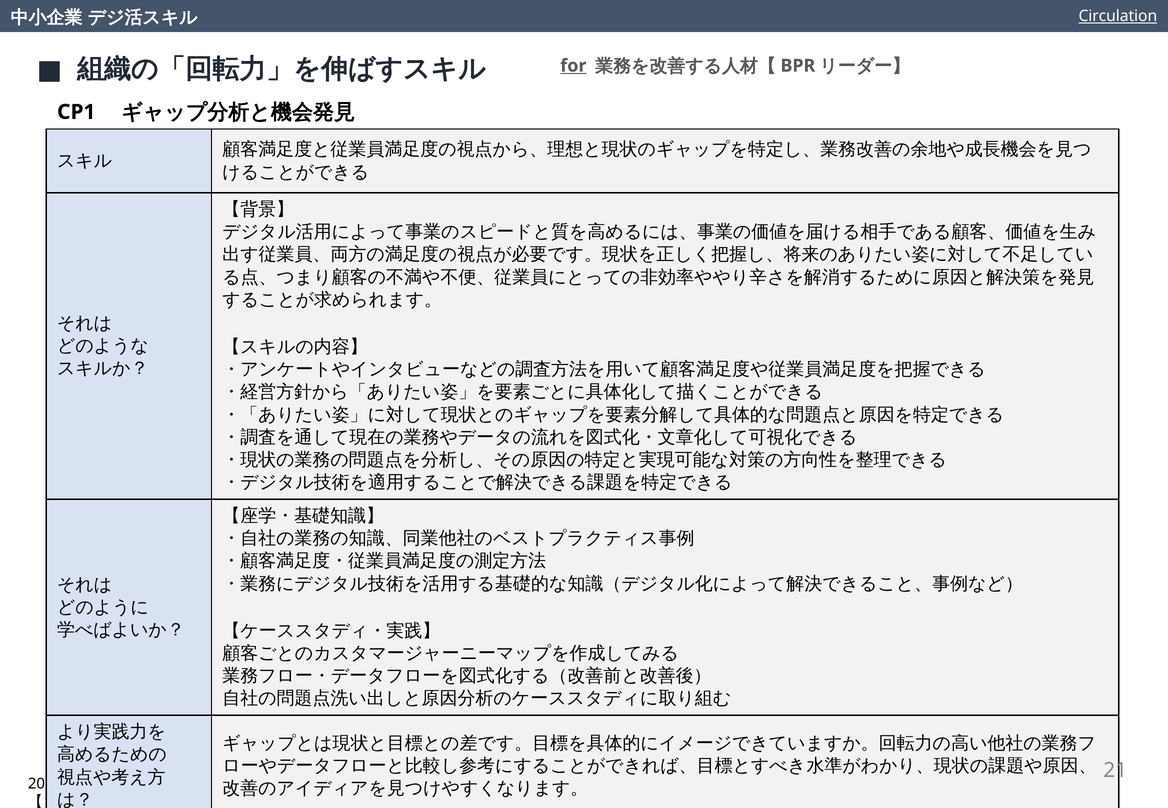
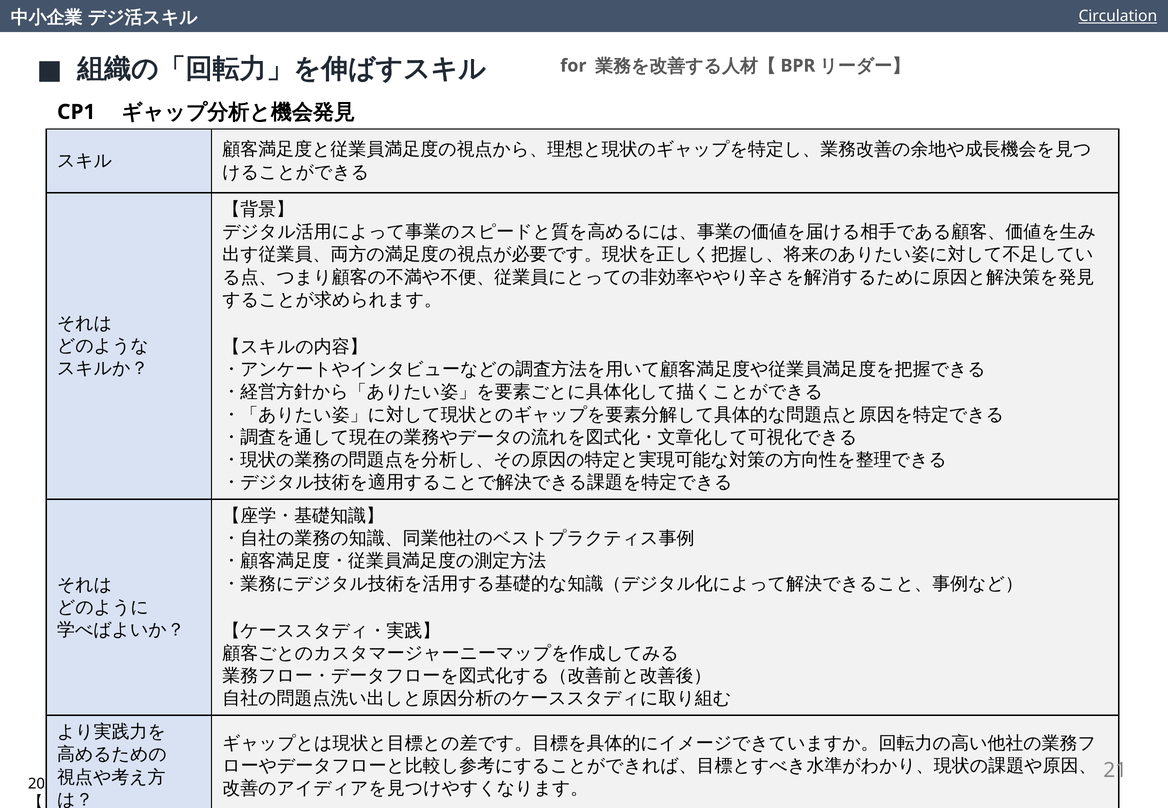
for underline: present -> none
